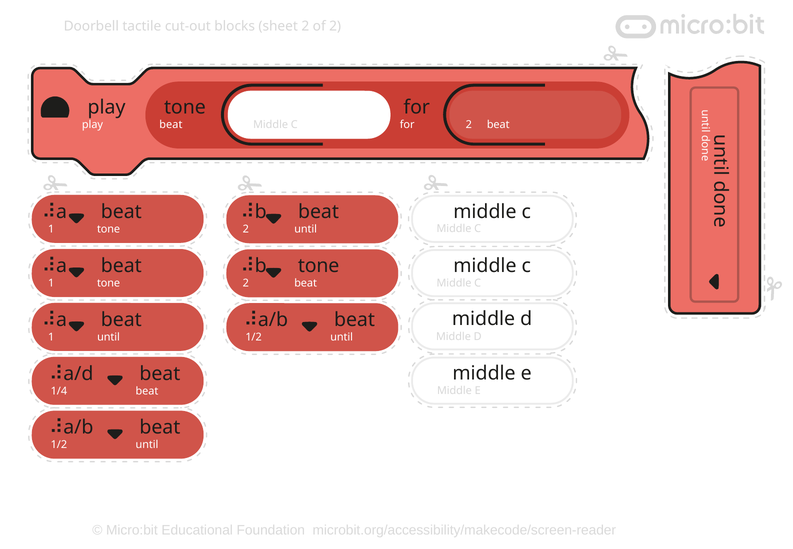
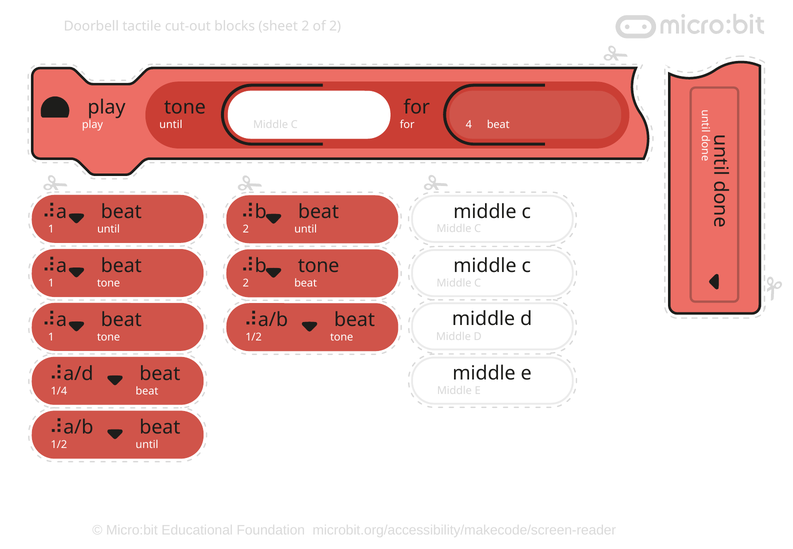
beat at (171, 125): beat -> until
2 at (469, 125): 2 -> 4
tone at (109, 229): tone -> until
until at (109, 337): until -> tone
1/2 until: until -> tone
